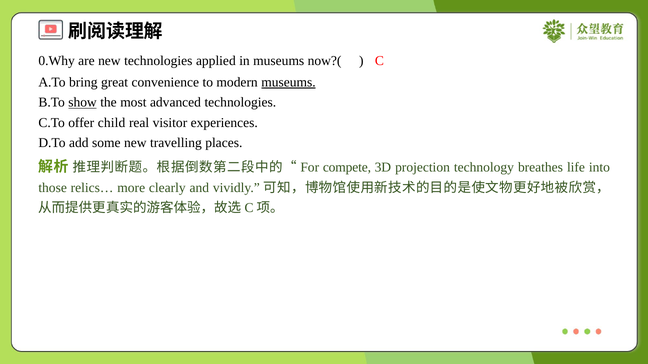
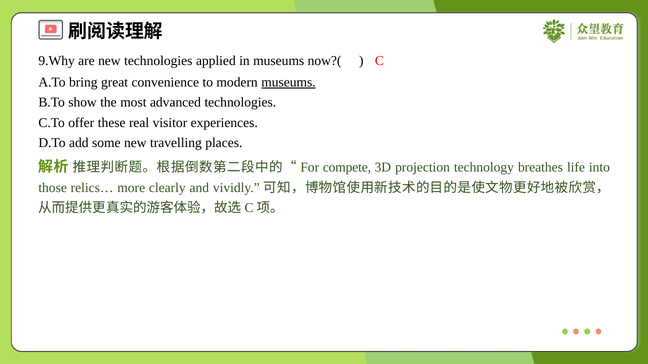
0.Why: 0.Why -> 9.Why
show underline: present -> none
child: child -> these
